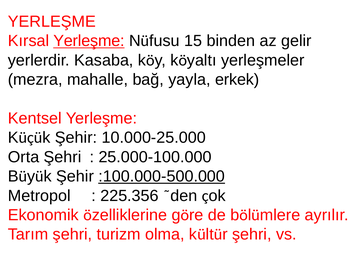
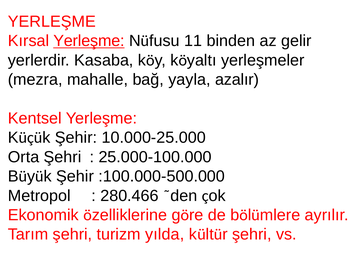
15: 15 -> 11
erkek: erkek -> azalır
:100.000-500.000 underline: present -> none
225.356: 225.356 -> 280.466
olma: olma -> yılda
